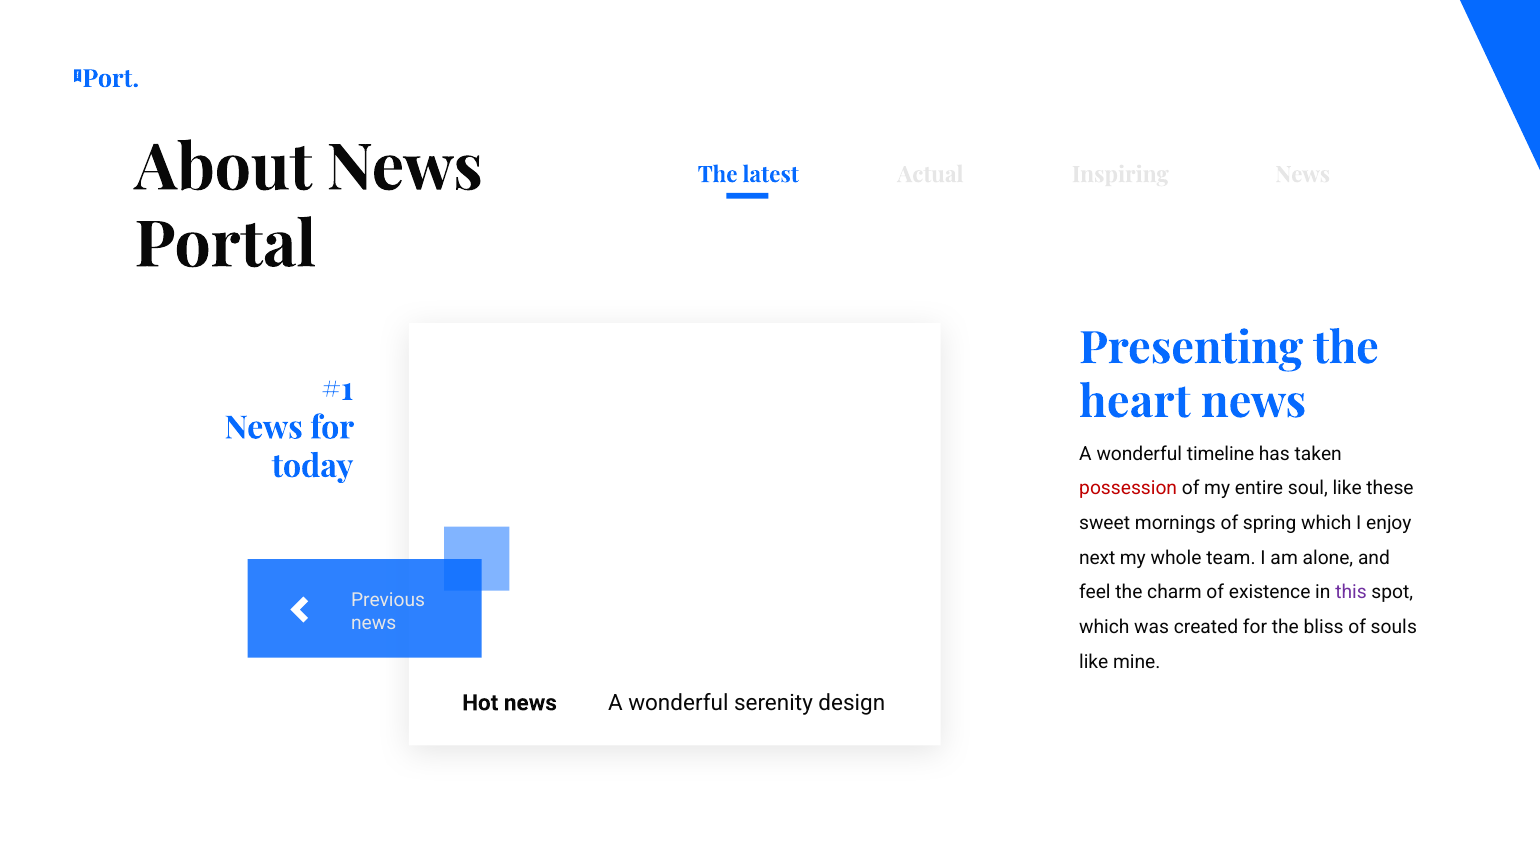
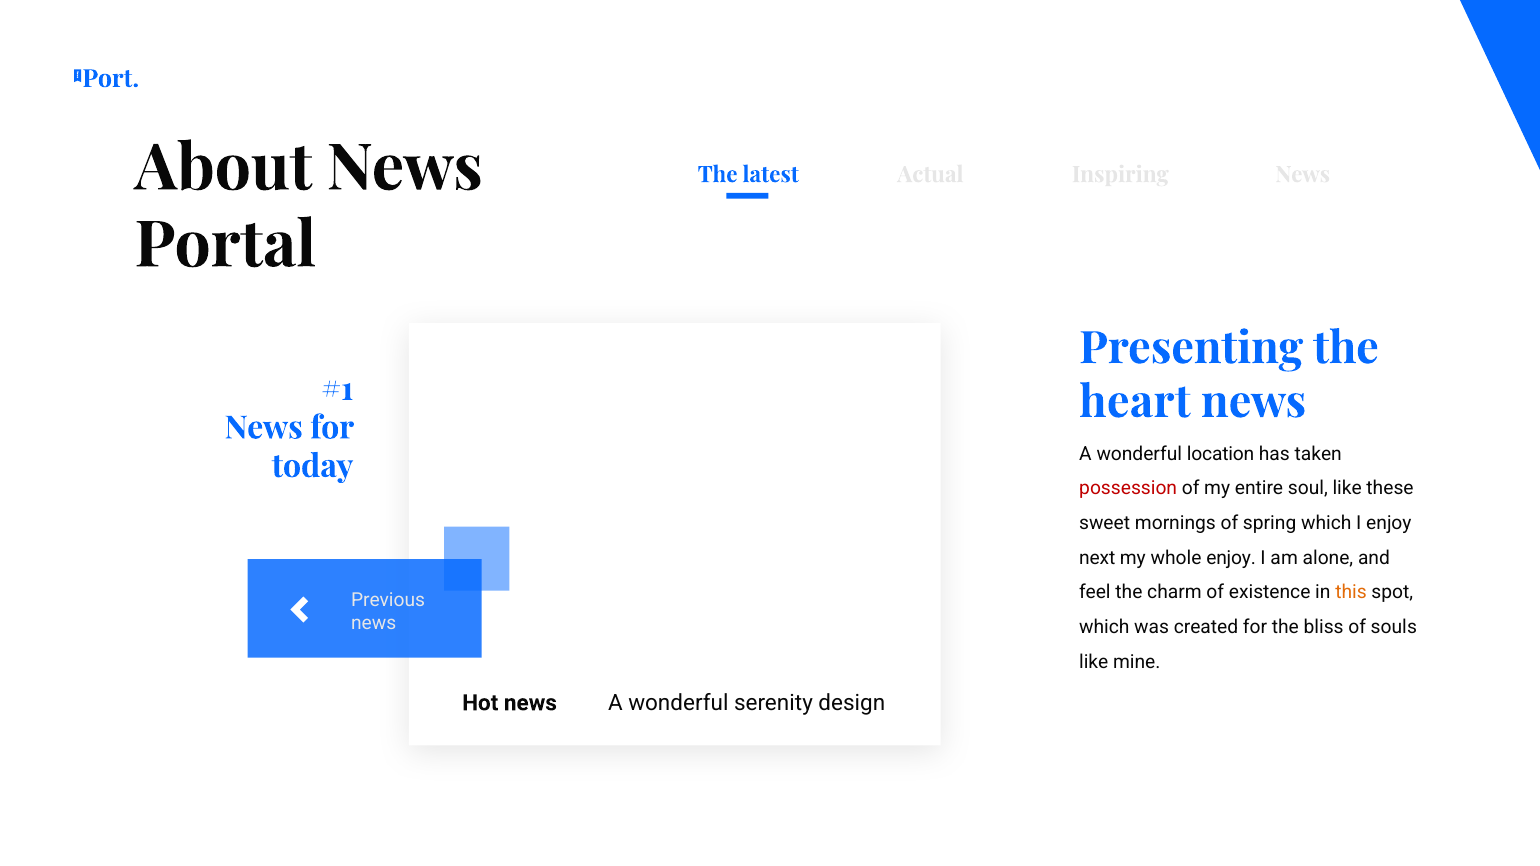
timeline: timeline -> location
whole team: team -> enjoy
this colour: purple -> orange
